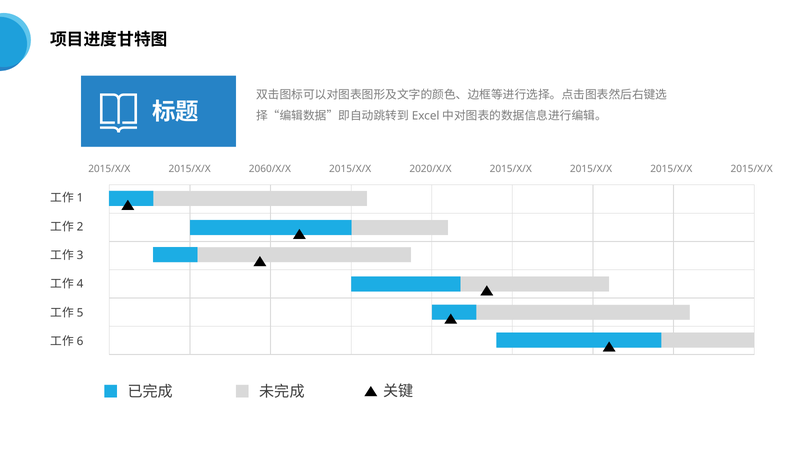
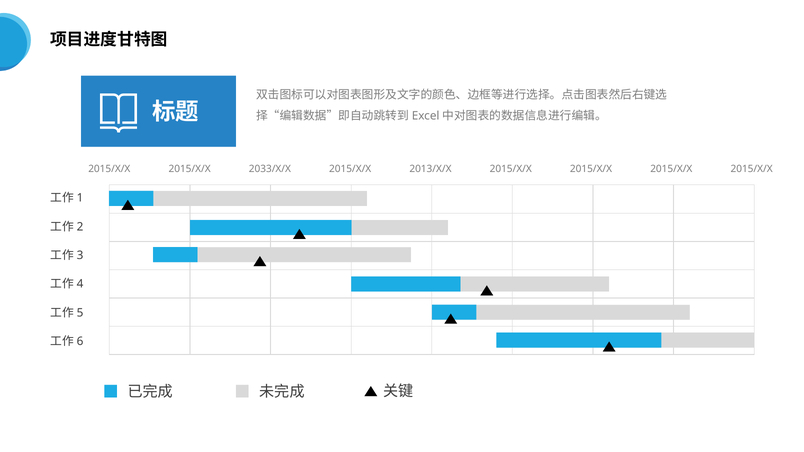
2060/X/X: 2060/X/X -> 2033/X/X
2020/X/X: 2020/X/X -> 2013/X/X
